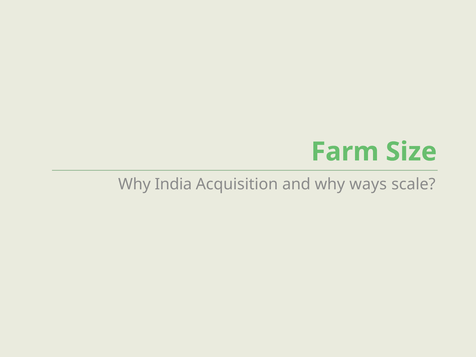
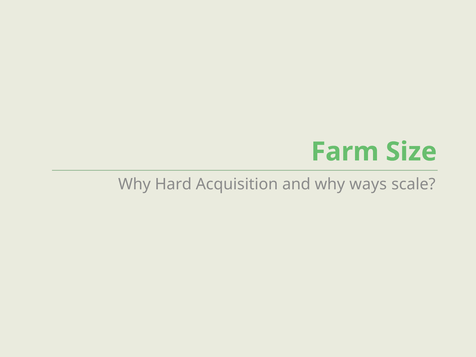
India: India -> Hard
